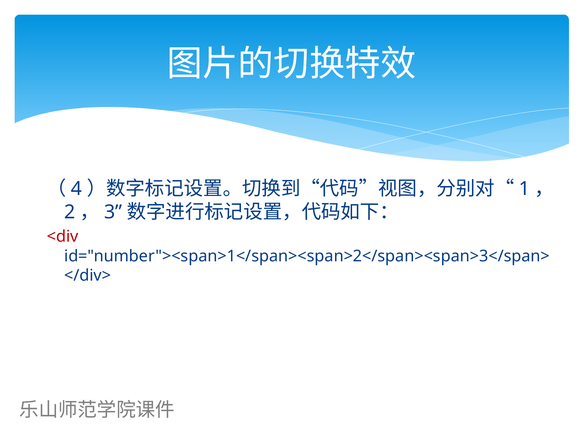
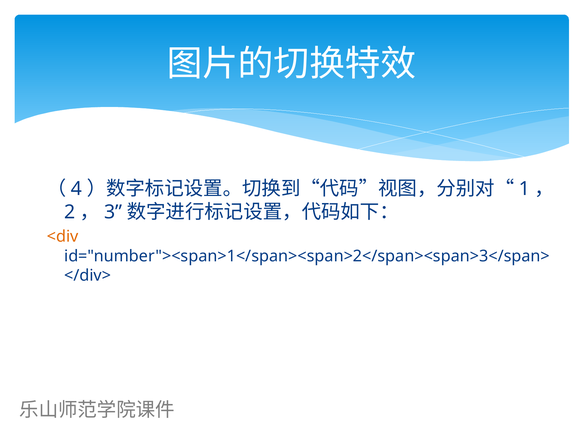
<div colour: red -> orange
